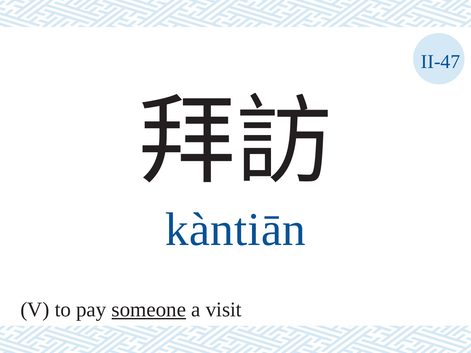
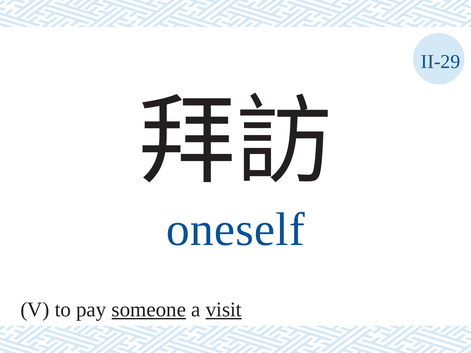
II-47: II-47 -> II-29
kàntiān: kàntiān -> oneself
visit underline: none -> present
